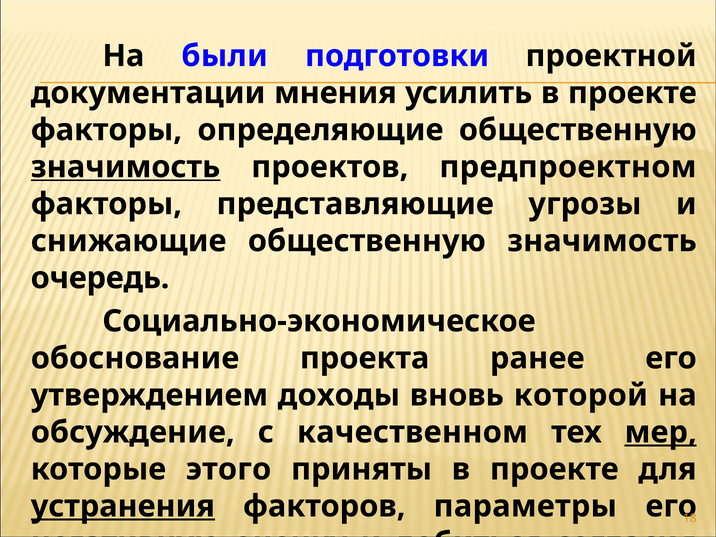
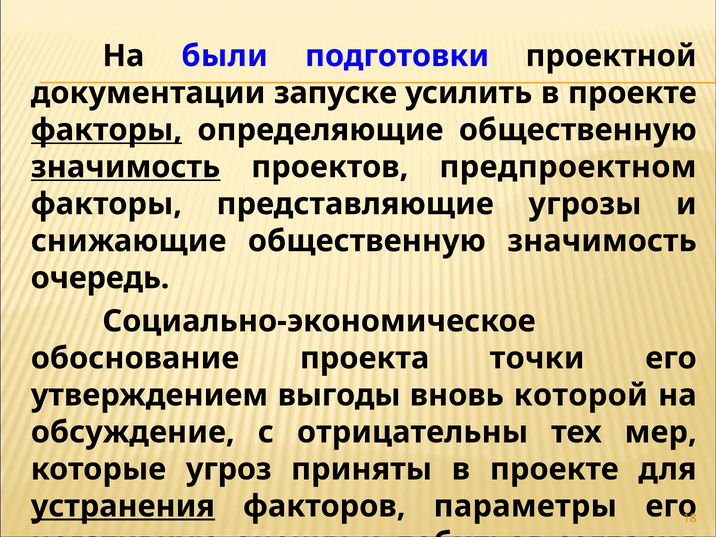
мнения: мнения -> запуске
факторы at (106, 130) underline: none -> present
ранее: ранее -> точки
доходы: доходы -> выгоды
качественном: качественном -> отрицательны
мер underline: present -> none
этого: этого -> угроз
